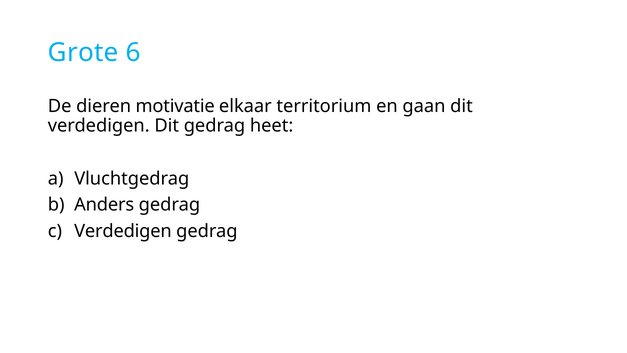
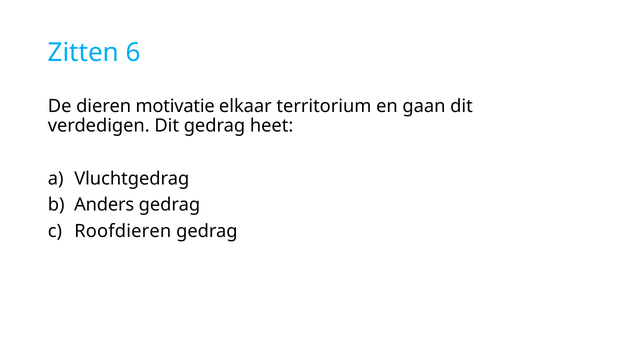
Grote: Grote -> Zitten
Verdedigen at (123, 231): Verdedigen -> Roofdieren
